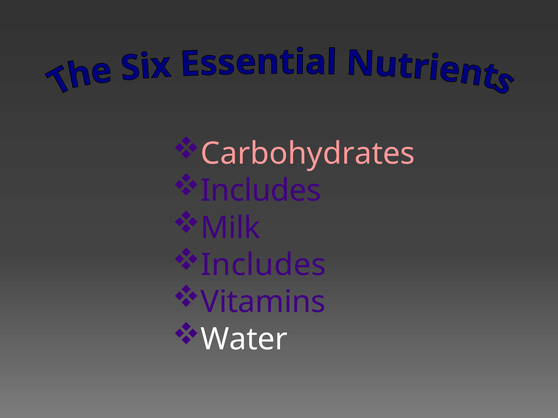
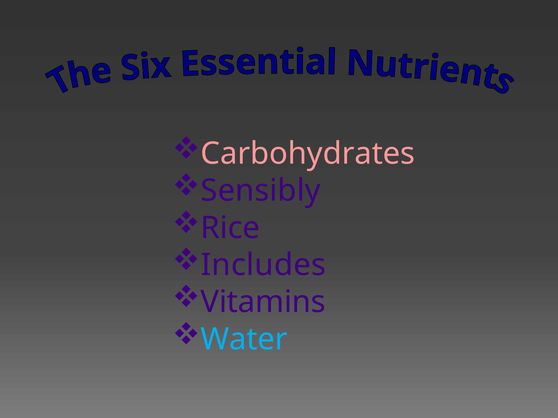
Includes at (261, 191): Includes -> Sensibly
Milk: Milk -> Rice
Water colour: white -> light blue
